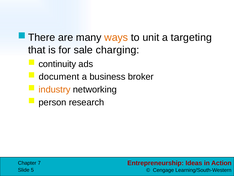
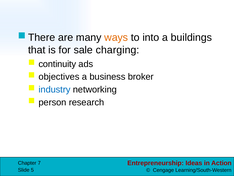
unit: unit -> into
targeting: targeting -> buildings
document: document -> objectives
industry colour: orange -> blue
